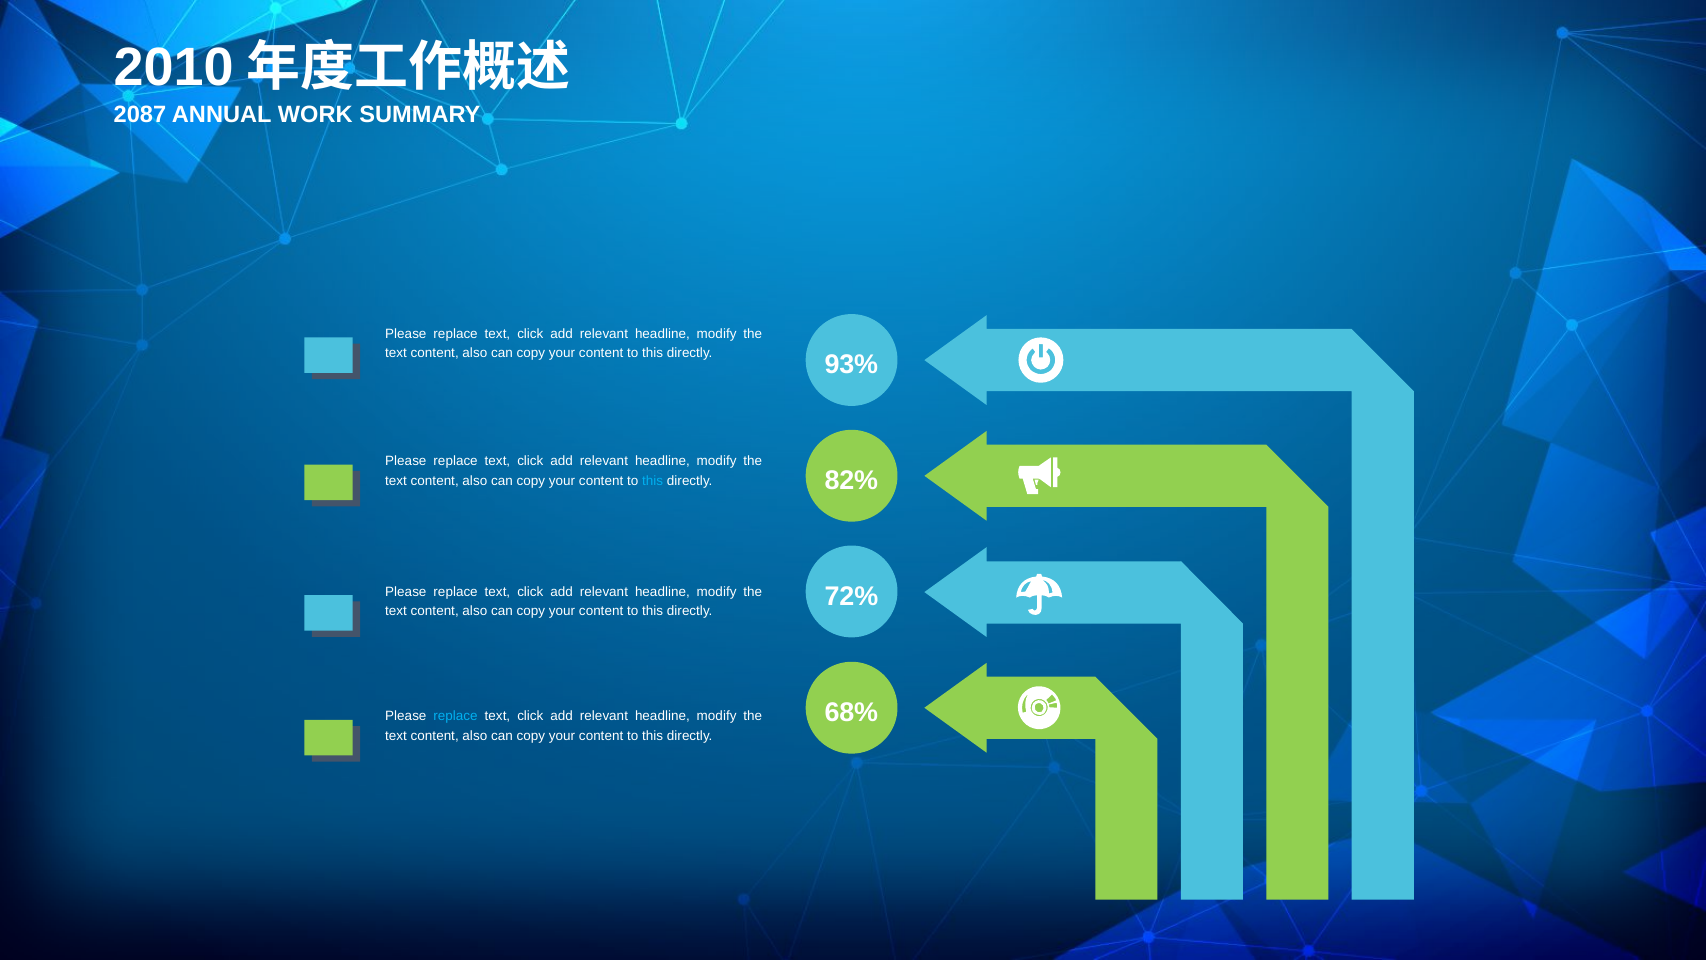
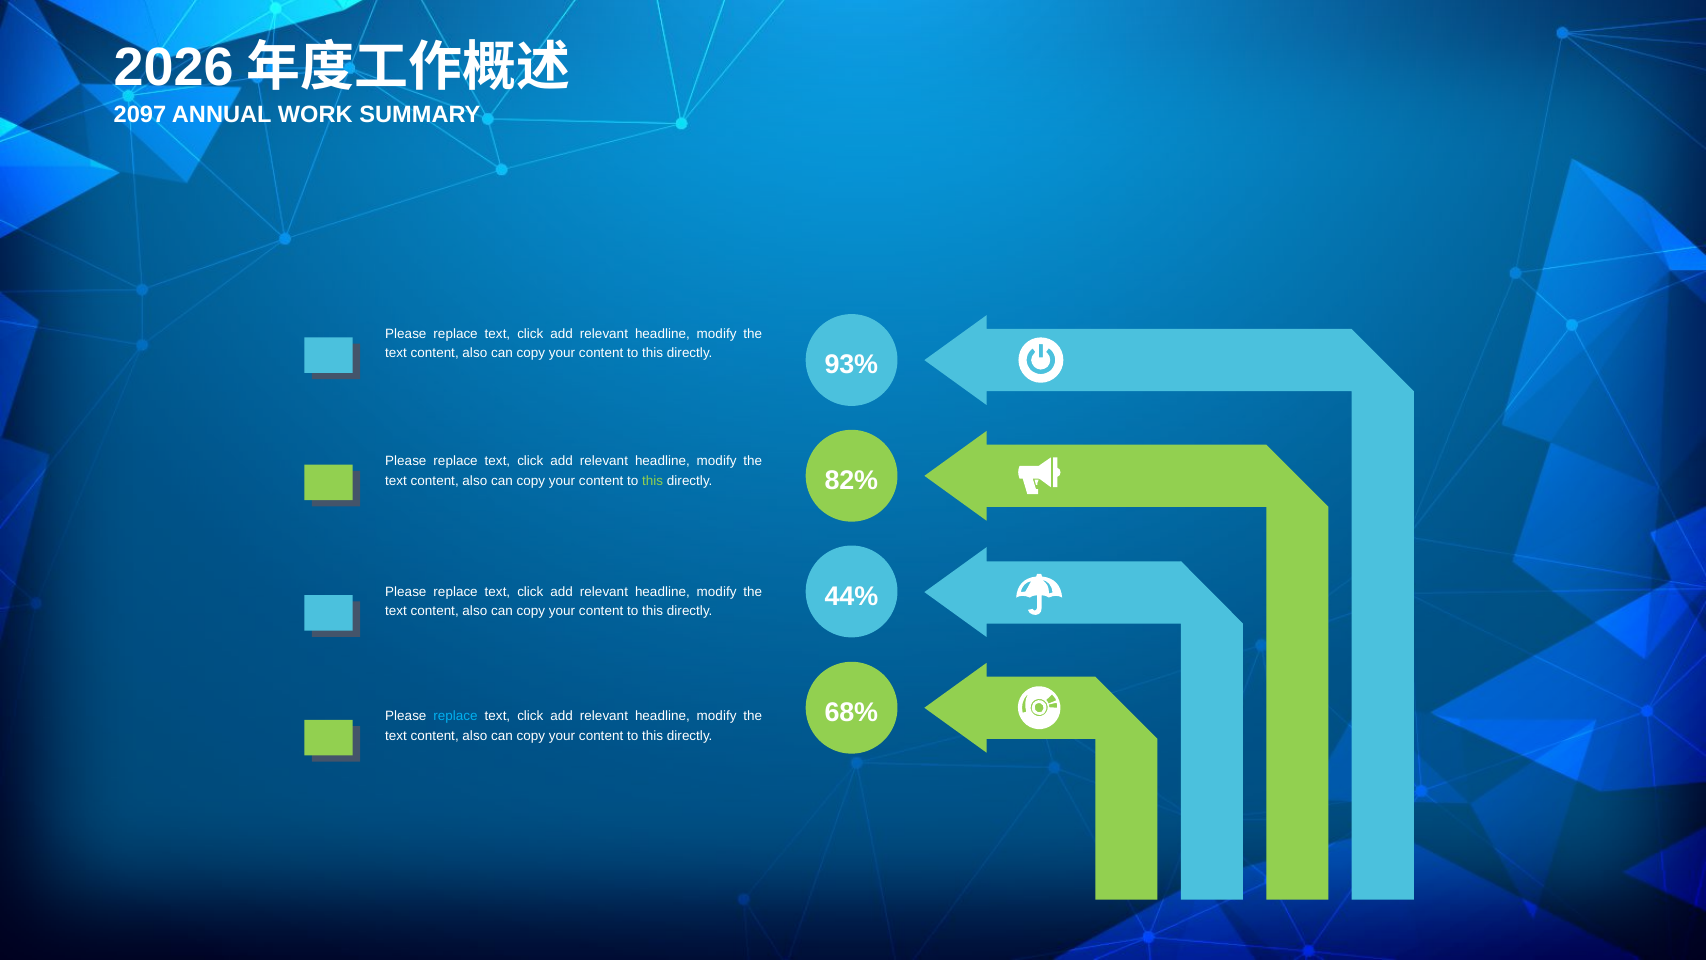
2010: 2010 -> 2026
2087: 2087 -> 2097
this at (653, 480) colour: light blue -> light green
72%: 72% -> 44%
